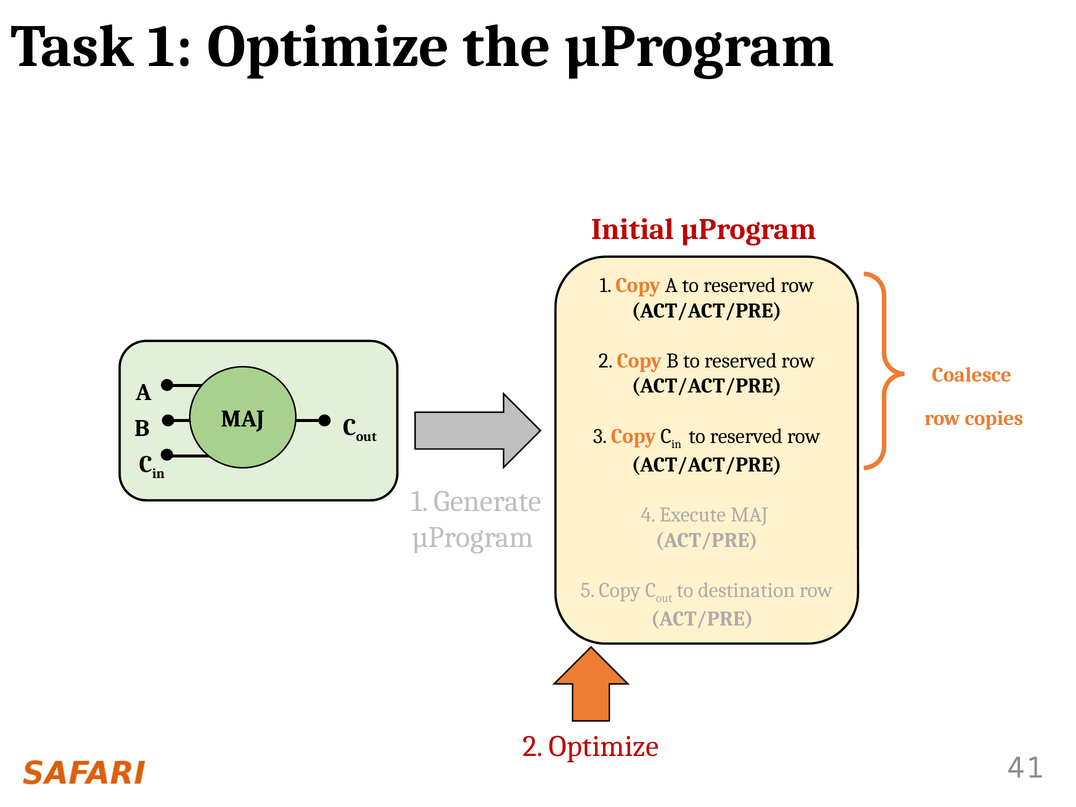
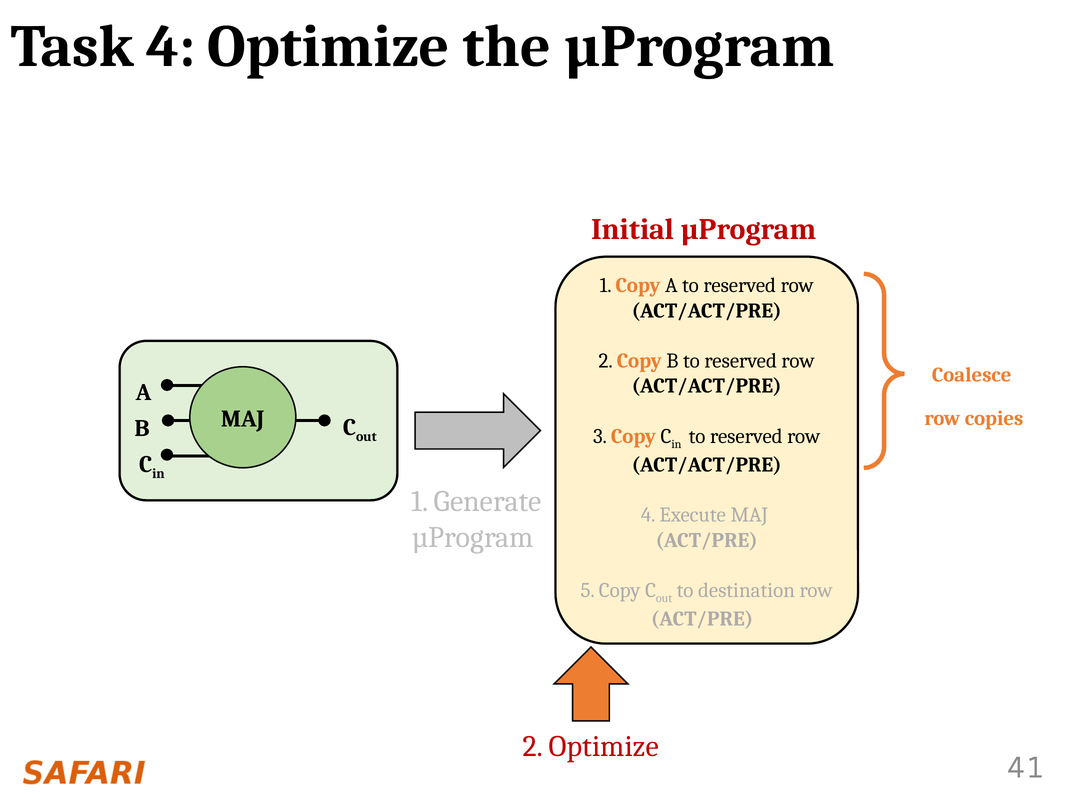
Task 1: 1 -> 4
